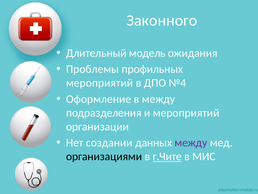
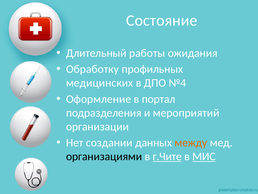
Законного: Законного -> Состояние
модель: модель -> работы
Проблемы: Проблемы -> Обработку
мероприятий at (100, 83): мероприятий -> медицинских
в между: между -> портал
между at (191, 142) colour: purple -> orange
МИС underline: none -> present
